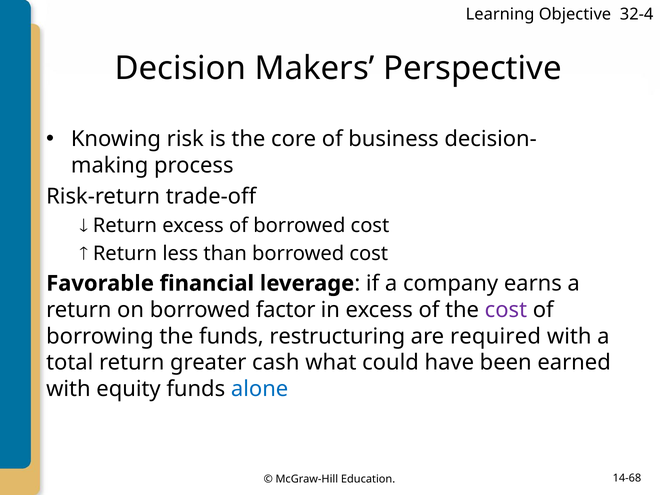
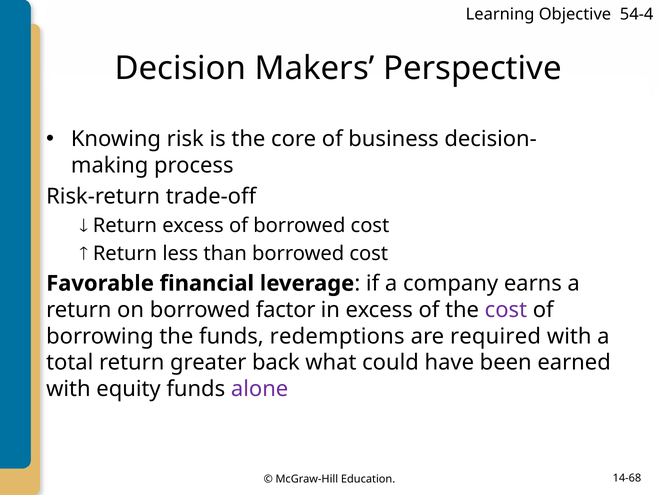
32-4: 32-4 -> 54-4
restructuring: restructuring -> redemptions
cash: cash -> back
alone colour: blue -> purple
